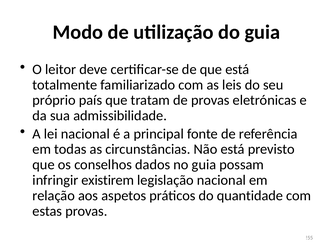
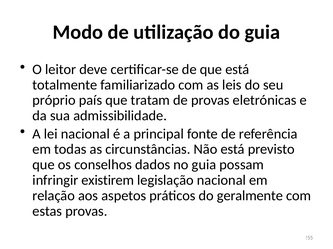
quantidade: quantidade -> geralmente
